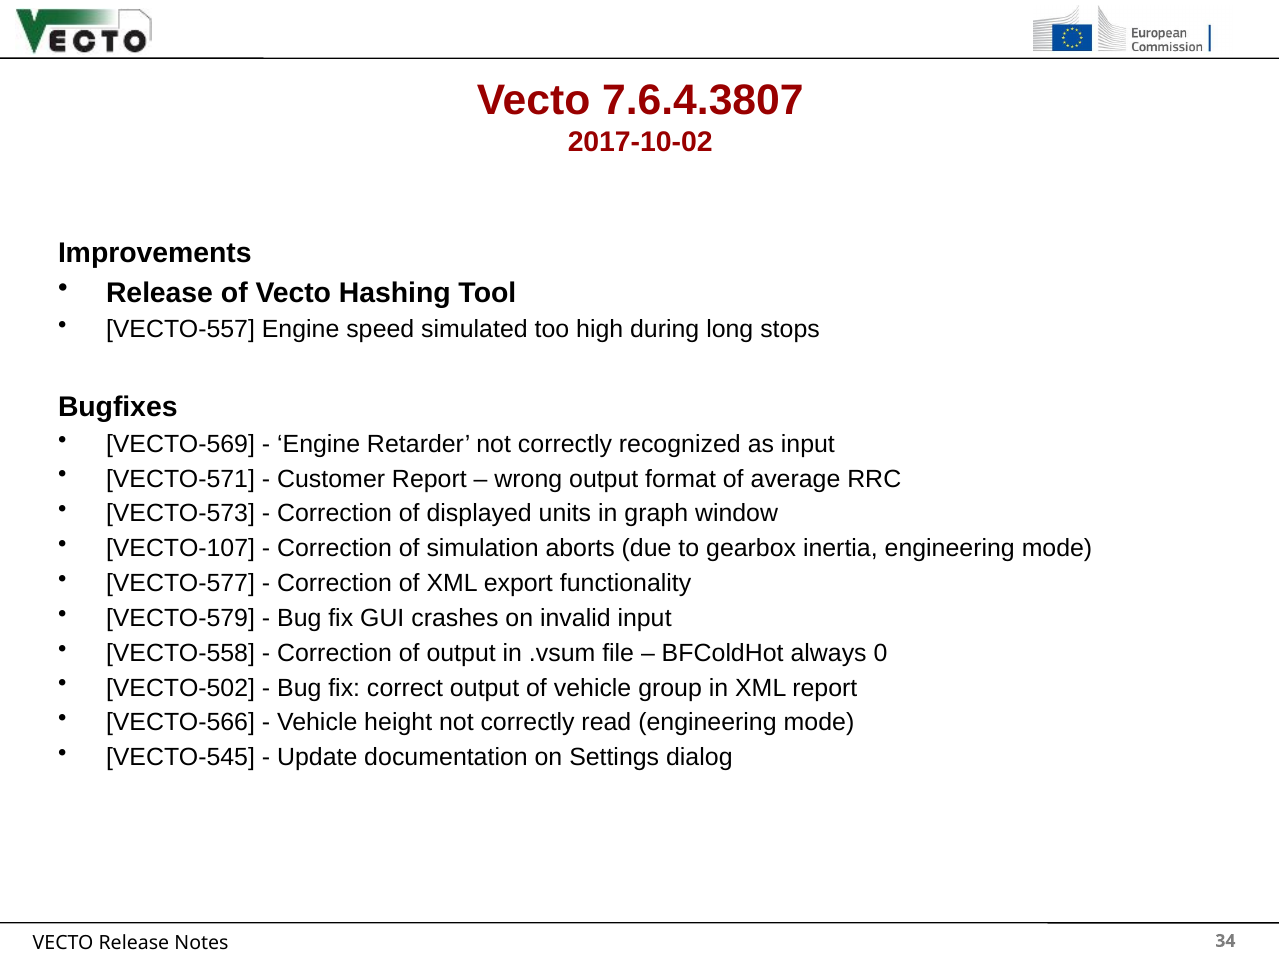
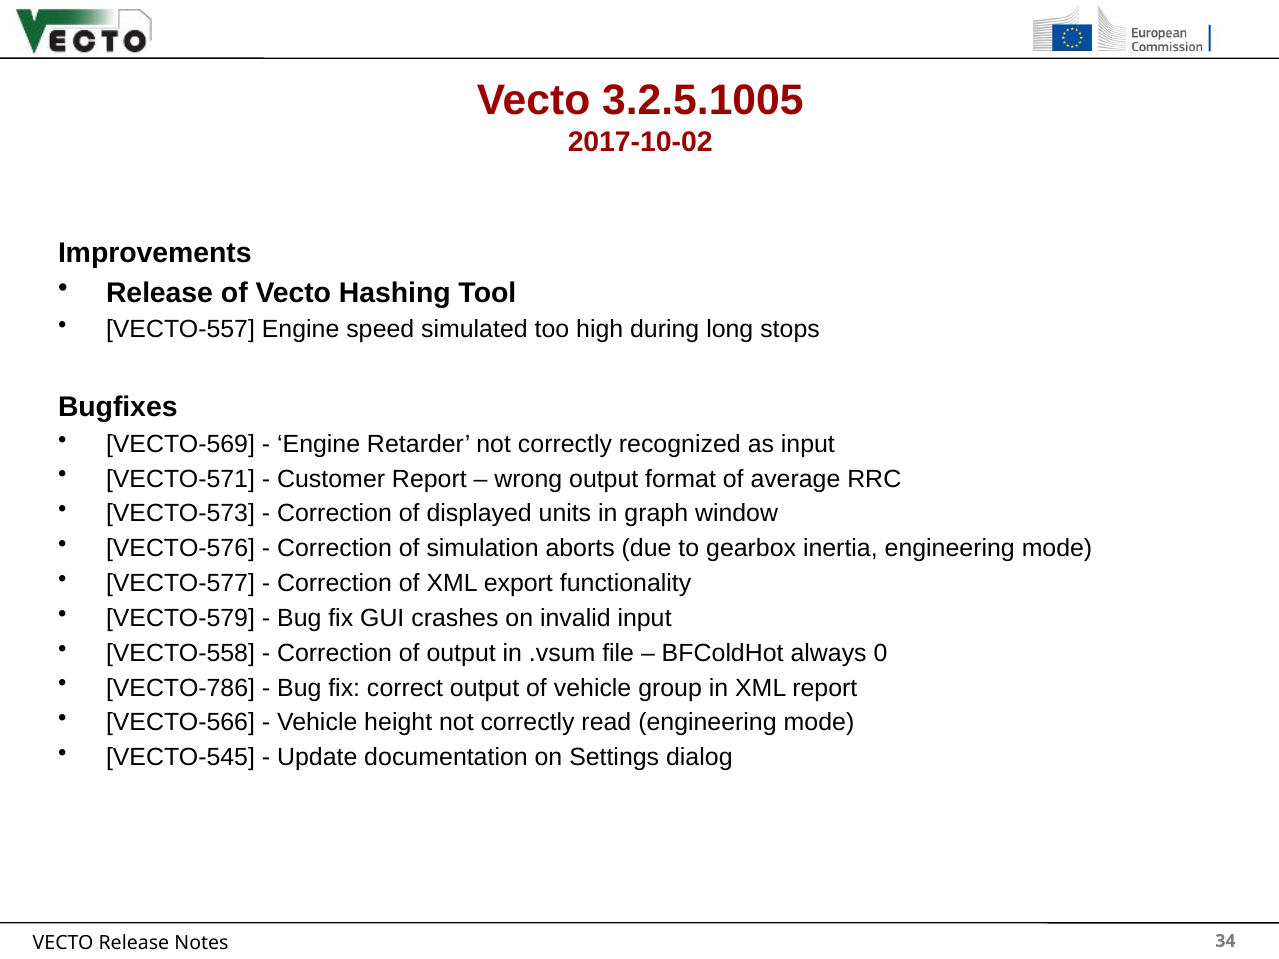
7.6.4.3807: 7.6.4.3807 -> 3.2.5.1005
VECTO-107: VECTO-107 -> VECTO-576
VECTO-502: VECTO-502 -> VECTO-786
